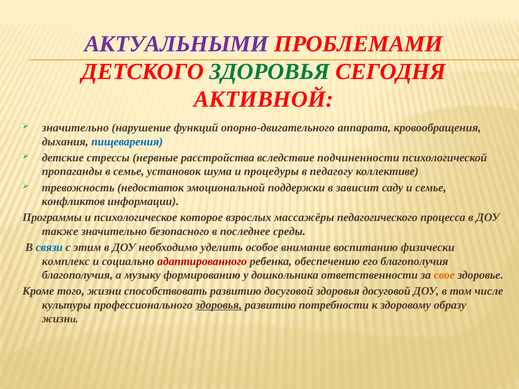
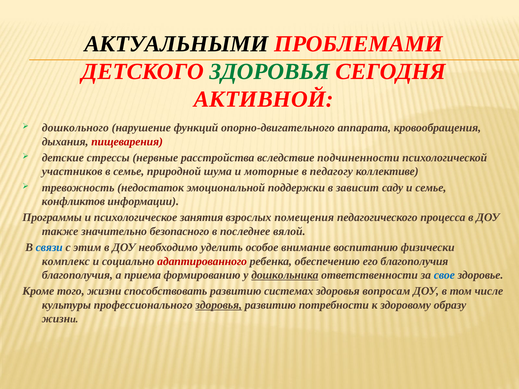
АКТУАЛЬНЫМИ colour: purple -> black
значительно at (75, 128): значительно -> дошкольного
пищеварения colour: blue -> red
пропаганды: пропаганды -> участников
установок: установок -> природной
процедуры: процедуры -> моторные
которое: которое -> занятия
массажёры: массажёры -> помещения
среды: среды -> вялой
музыку: музыку -> приема
дошкольника underline: none -> present
свое colour: orange -> blue
развитию досуговой: досуговой -> системах
здоровья досуговой: досуговой -> вопросам
